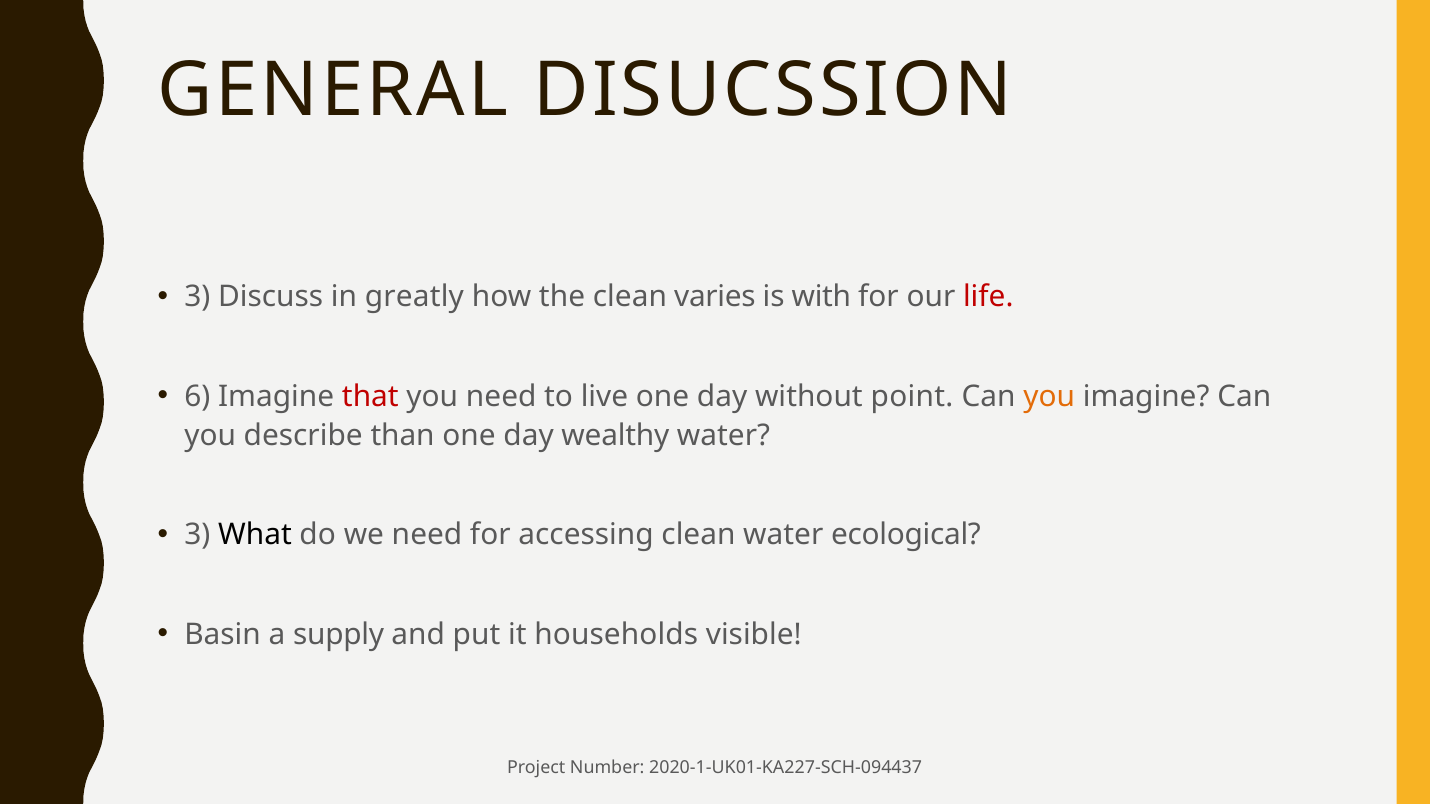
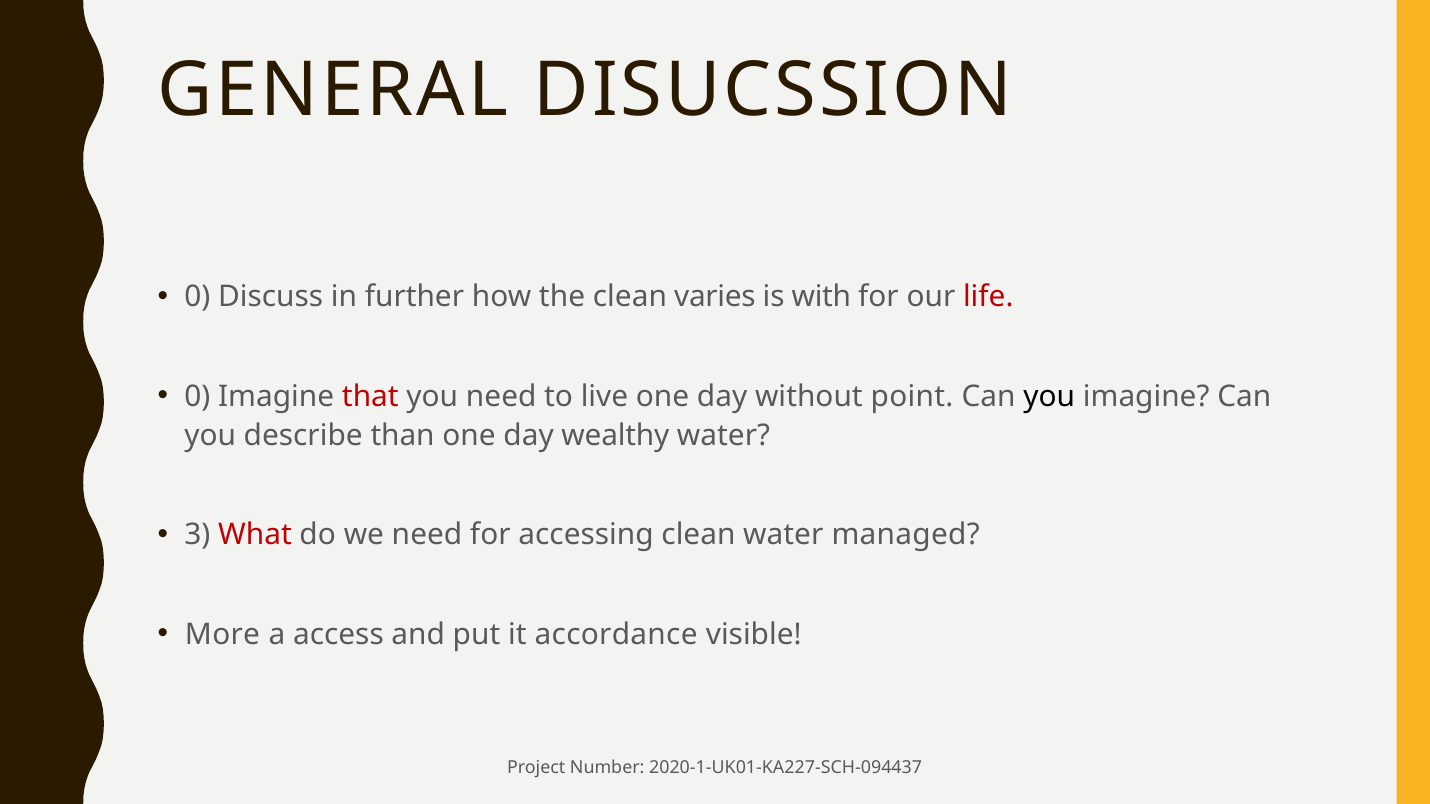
3 at (197, 297): 3 -> 0
greatly: greatly -> further
6 at (197, 396): 6 -> 0
you at (1049, 396) colour: orange -> black
What colour: black -> red
ecological: ecological -> managed
Basin: Basin -> More
supply: supply -> access
households: households -> accordance
